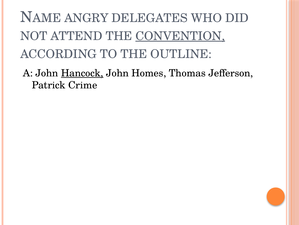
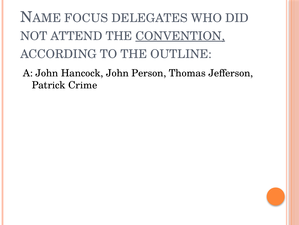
ANGRY: ANGRY -> FOCUS
Hancock underline: present -> none
Homes: Homes -> Person
